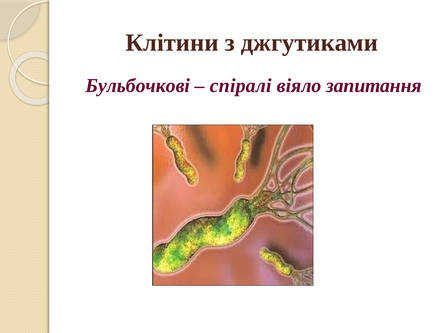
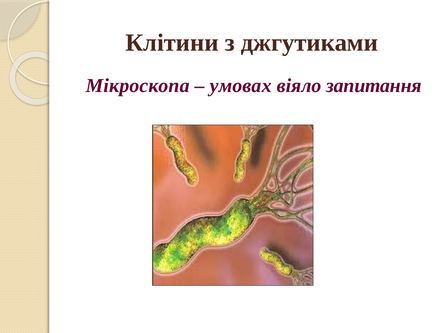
Бульбочкові: Бульбочкові -> Мікроскопа
спіралі: спіралі -> умовах
